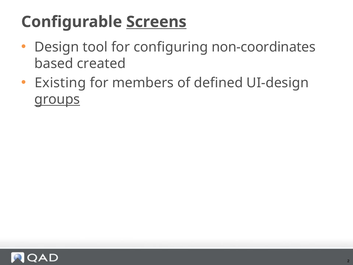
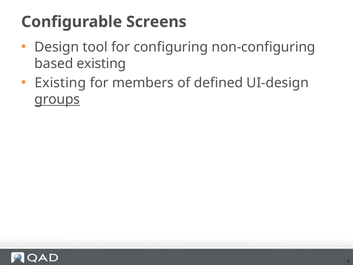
Screens underline: present -> none
non-coordinates: non-coordinates -> non-configuring
based created: created -> existing
